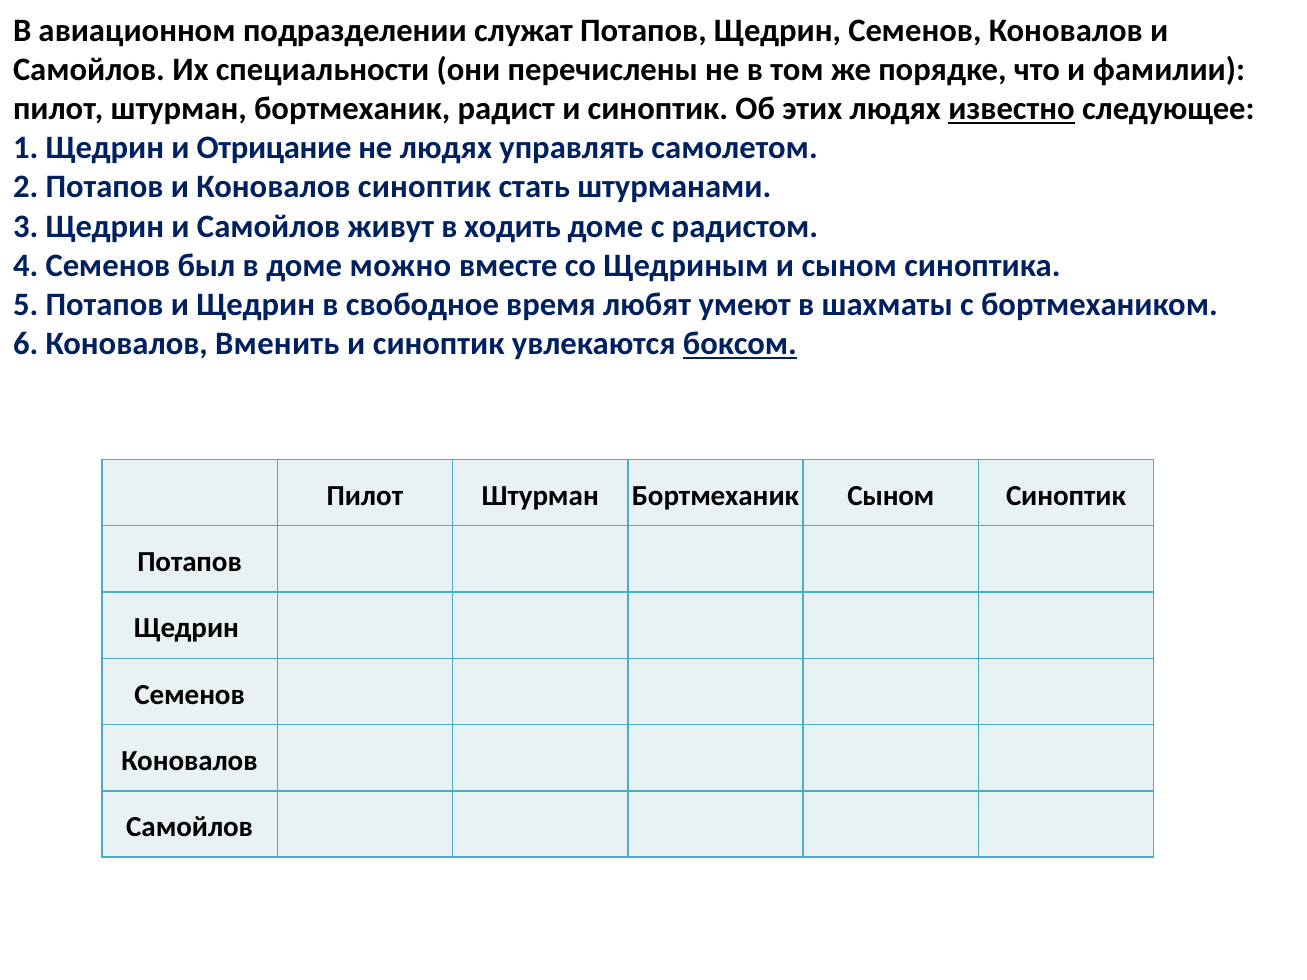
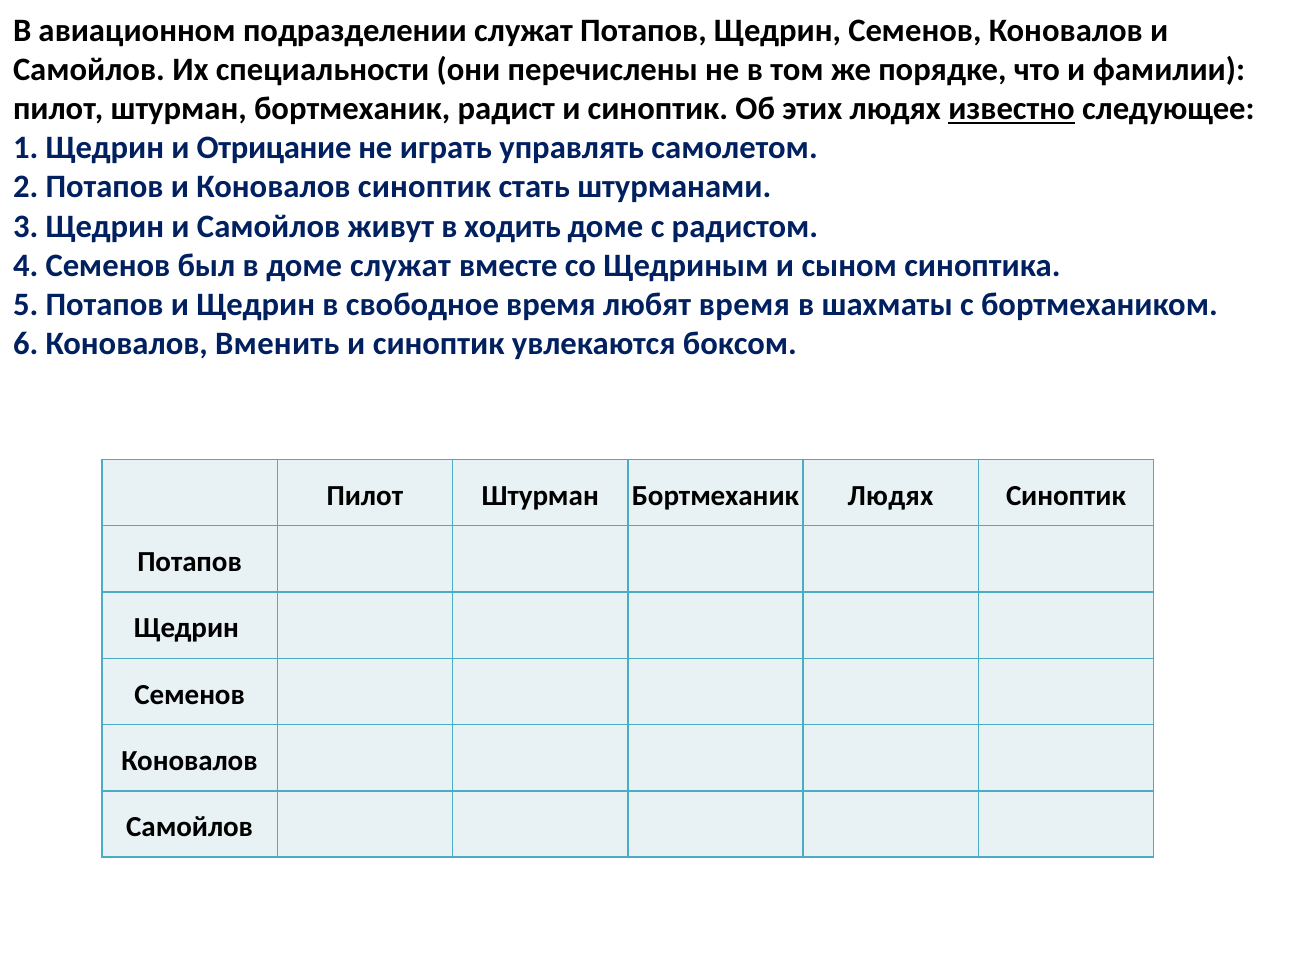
не людях: людях -> играть
доме можно: можно -> служат
любят умеют: умеют -> время
боксом underline: present -> none
Бортмеханик Сыном: Сыном -> Людях
